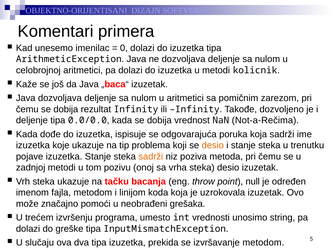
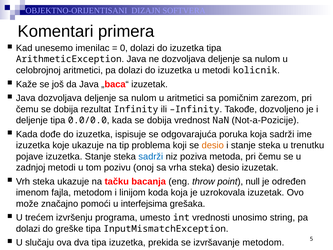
Not-a-Rečima: Not-a-Rečima -> Not-a-Pozicije
sadrži at (151, 156) colour: orange -> blue
neobrađeni: neobrađeni -> interfejsima
